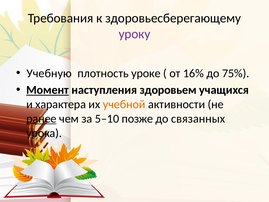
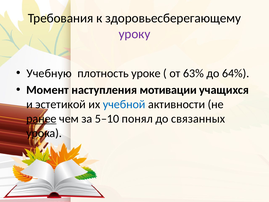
16%: 16% -> 63%
75%: 75% -> 64%
Момент underline: present -> none
здоровьем: здоровьем -> мотивации
характера: характера -> эстетикой
учебной colour: orange -> blue
позже: позже -> понял
